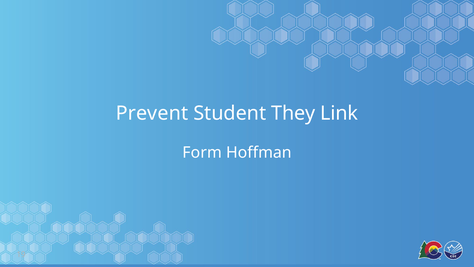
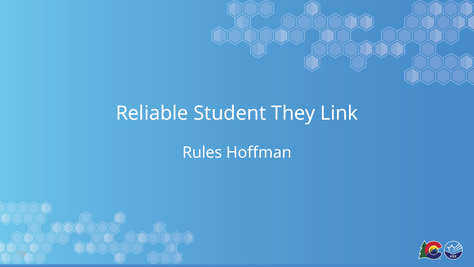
Prevent: Prevent -> Reliable
Form: Form -> Rules
